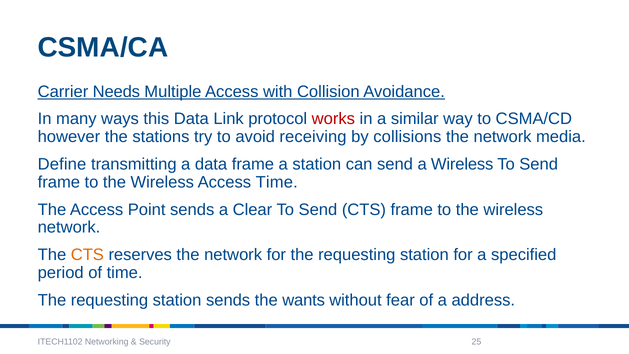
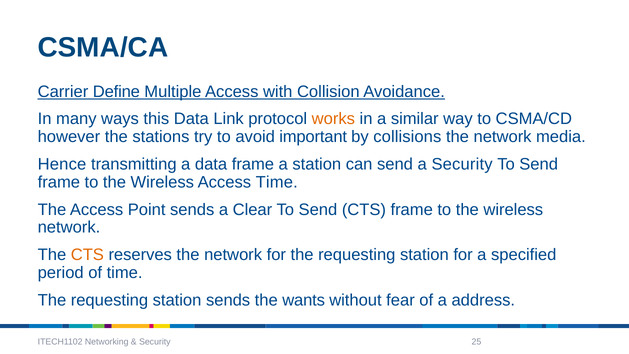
Needs: Needs -> Define
works colour: red -> orange
receiving: receiving -> important
Define: Define -> Hence
a Wireless: Wireless -> Security
